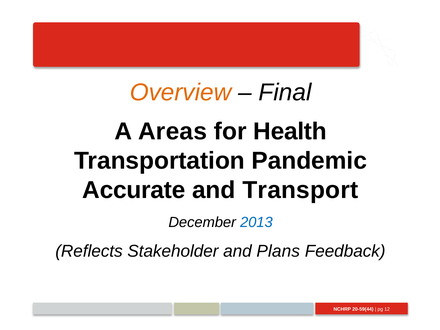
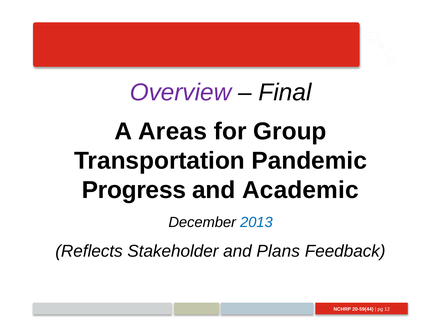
Overview colour: orange -> purple
Health: Health -> Group
Accurate: Accurate -> Progress
Transport: Transport -> Academic
